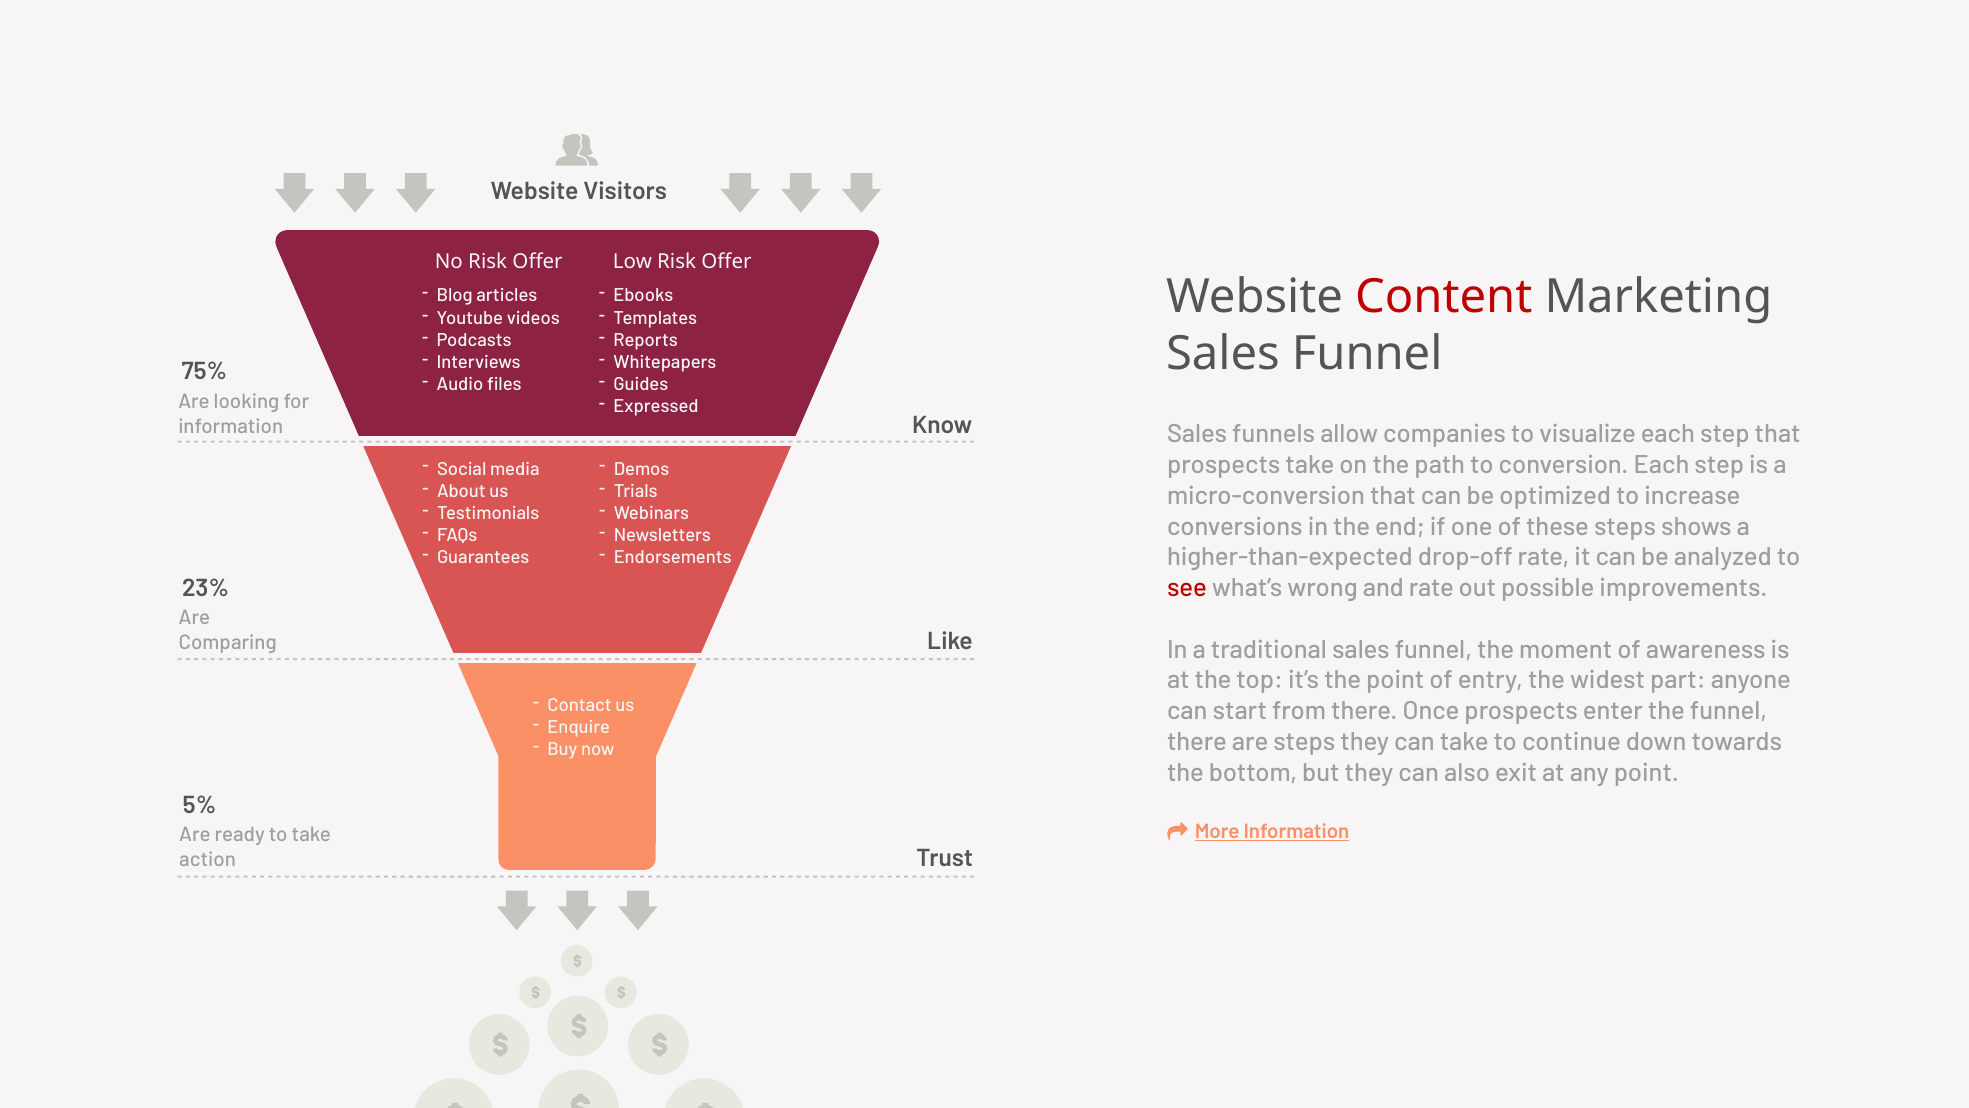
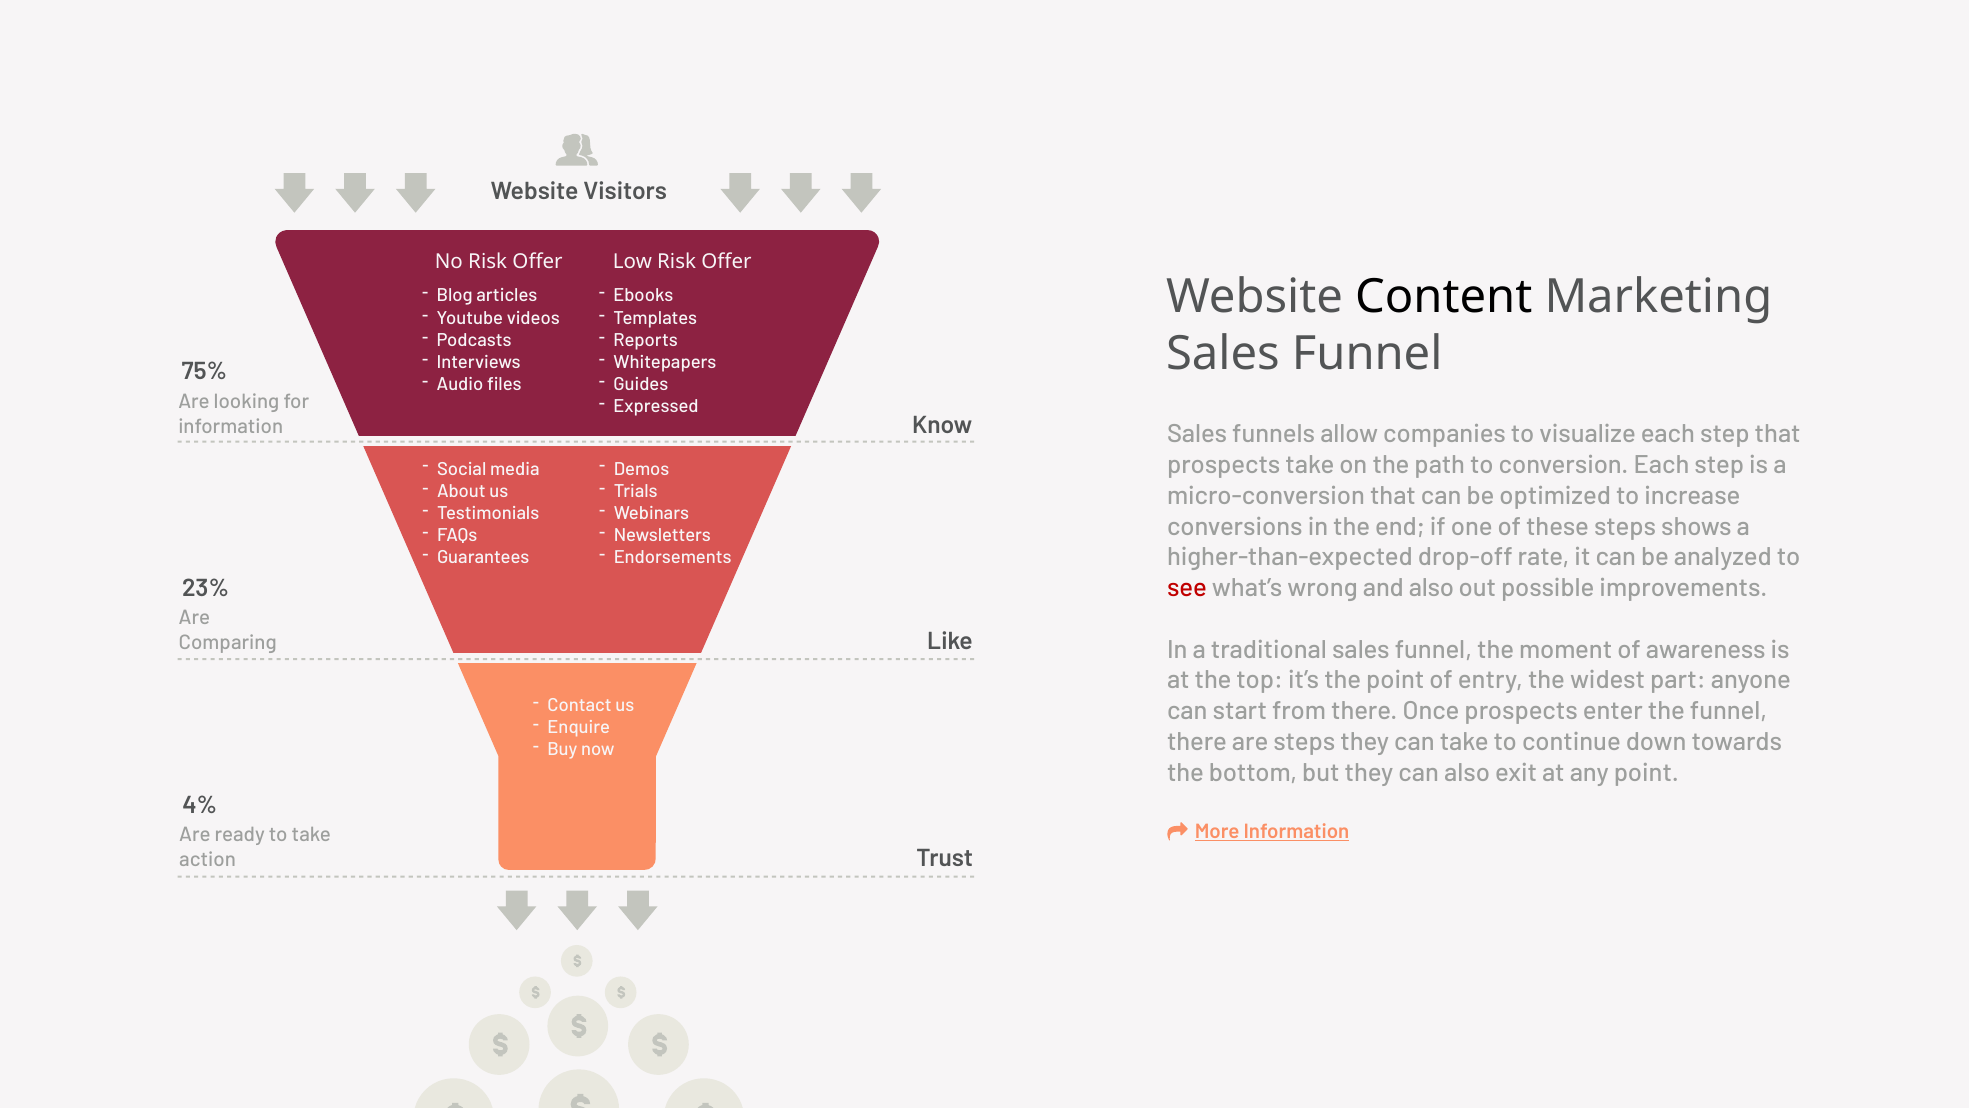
Content colour: red -> black
and rate: rate -> also
5%: 5% -> 4%
